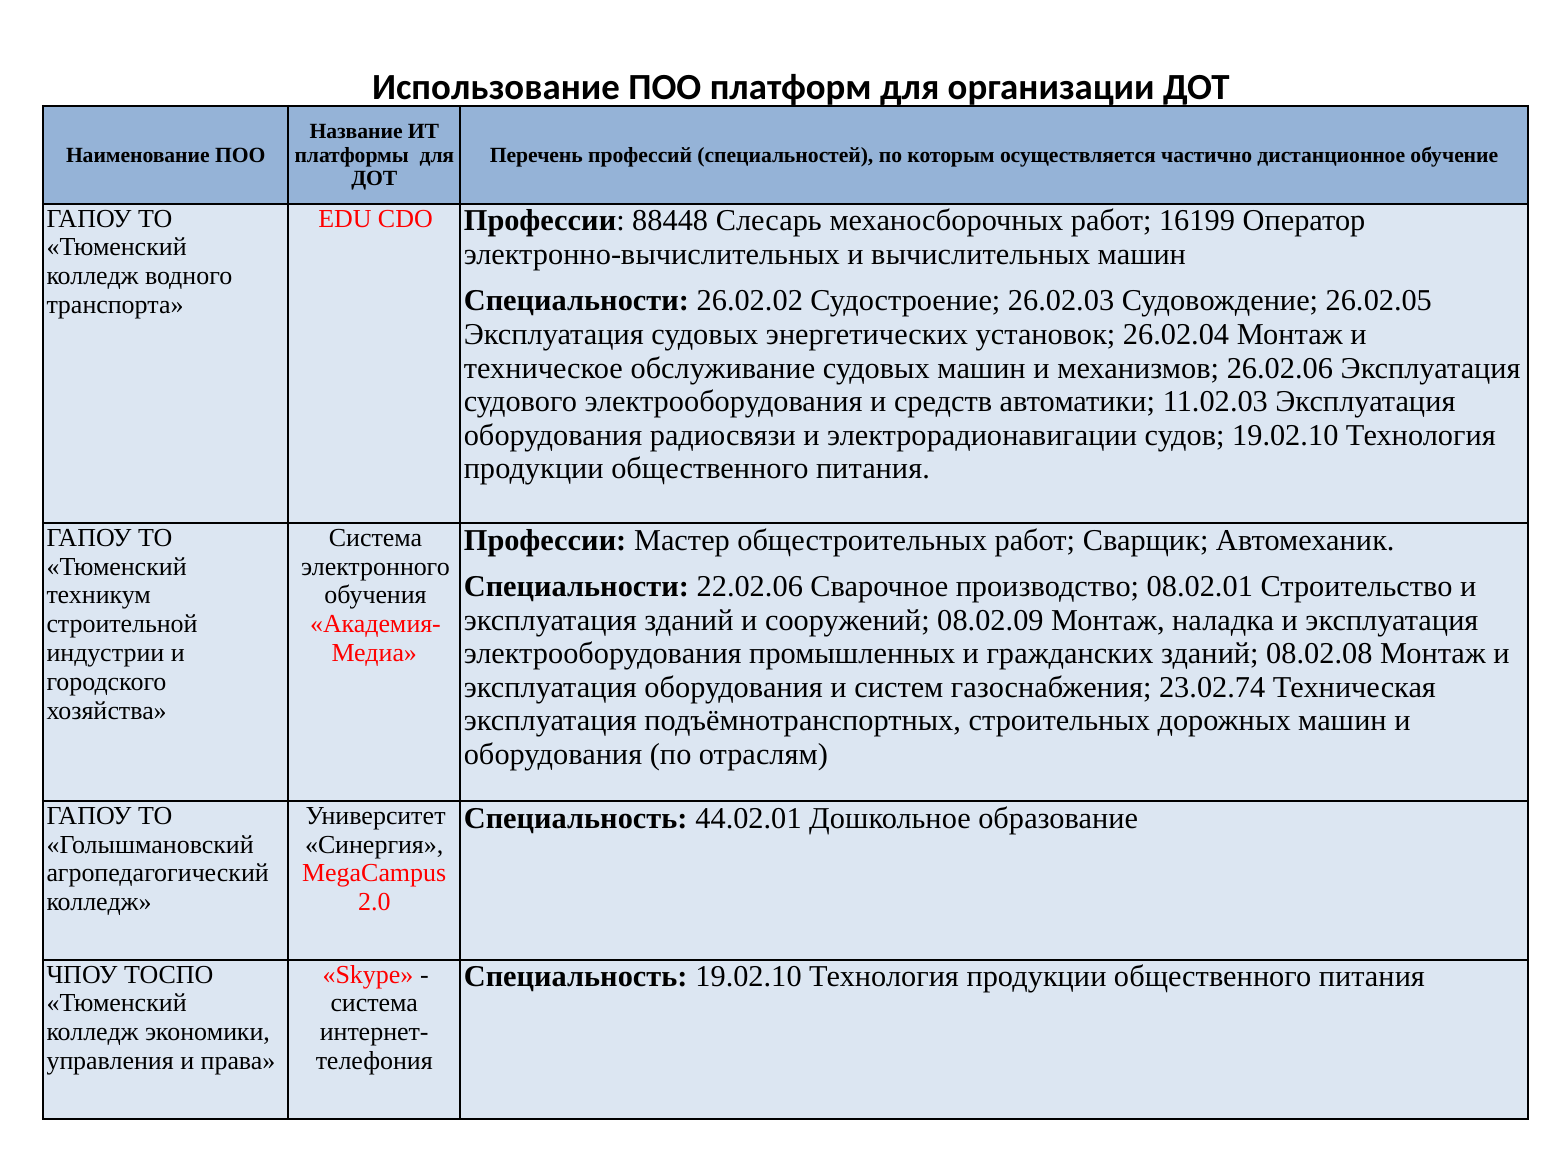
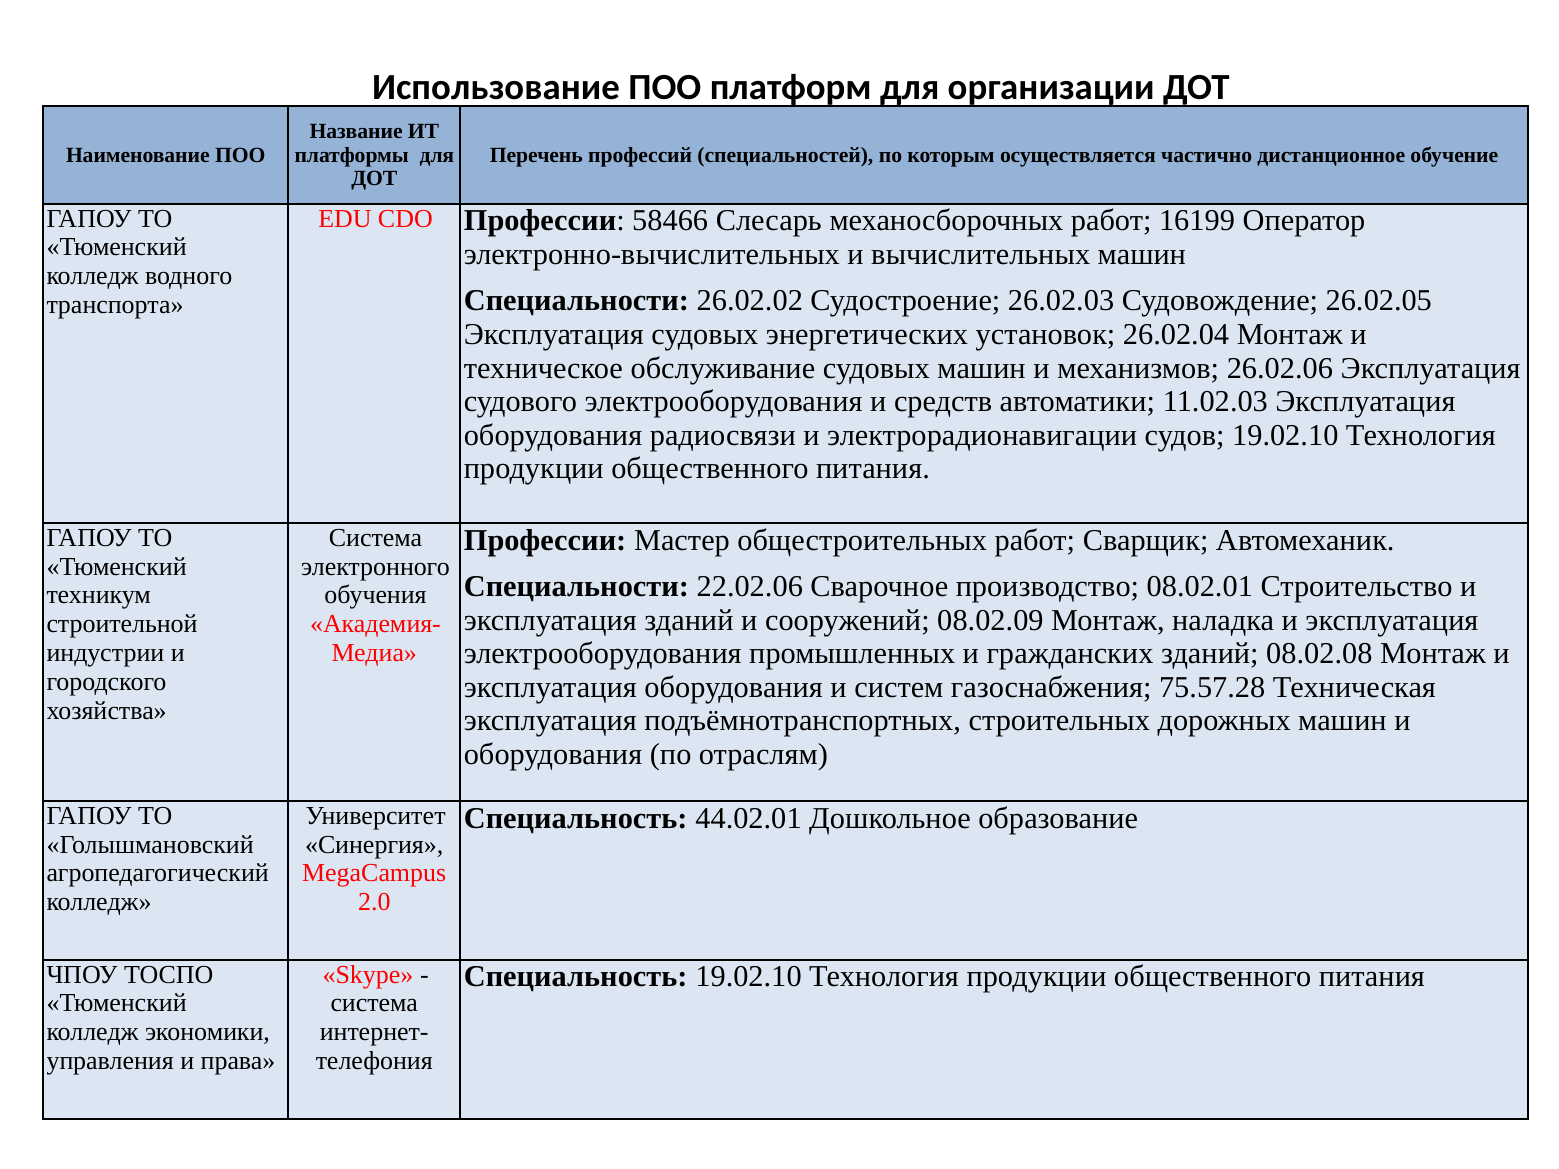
88448: 88448 -> 58466
23.02.74: 23.02.74 -> 75.57.28
